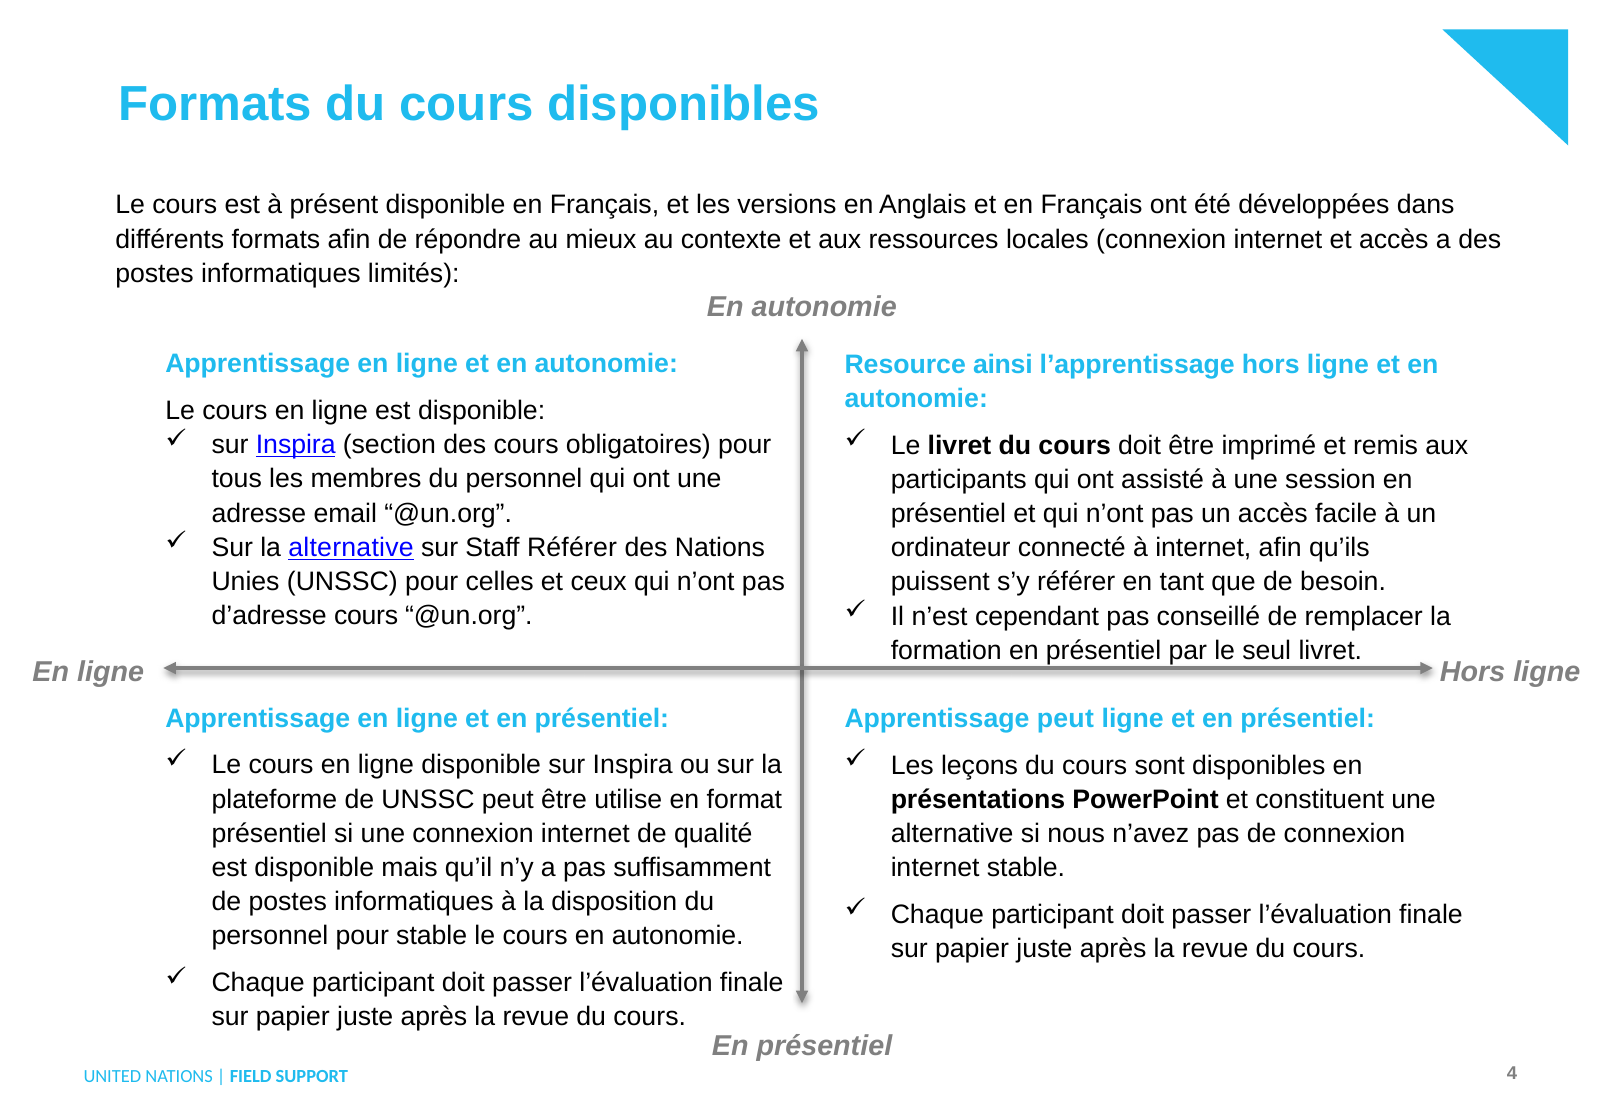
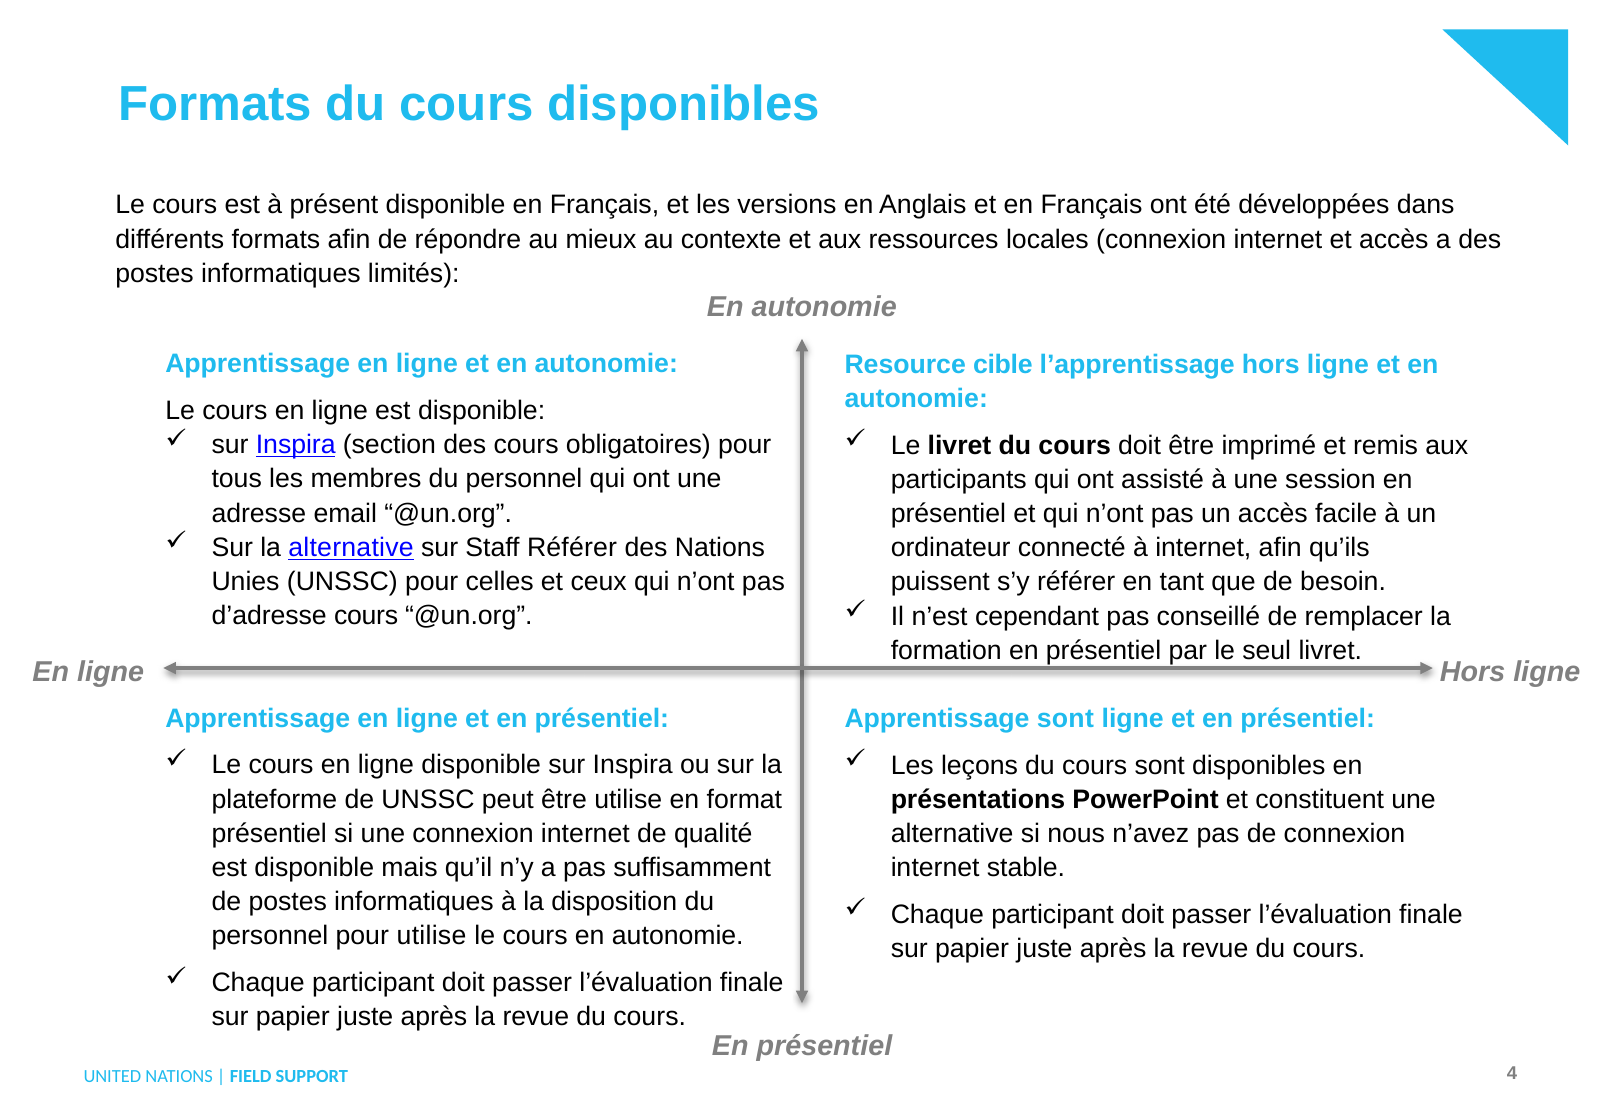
ainsi: ainsi -> cible
Apprentissage peut: peut -> sont
pour stable: stable -> utilise
